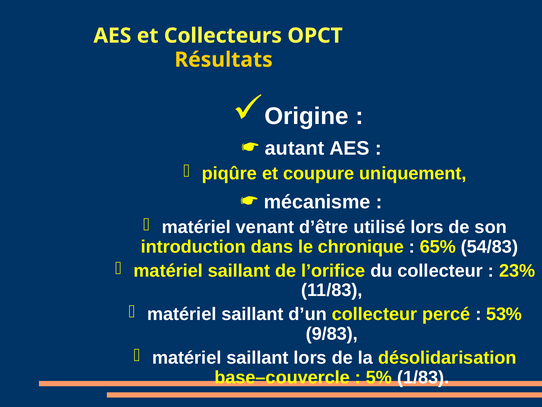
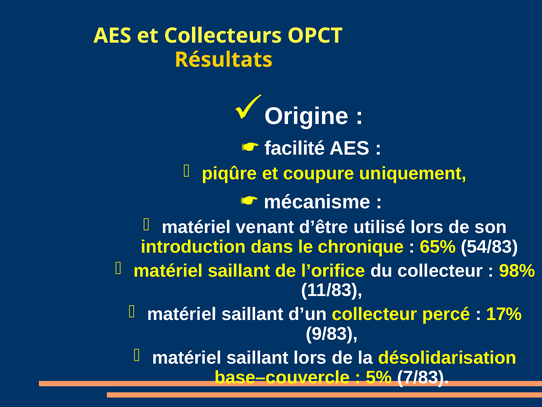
autant: autant -> facilité
23%: 23% -> 98%
53%: 53% -> 17%
1/83: 1/83 -> 7/83
